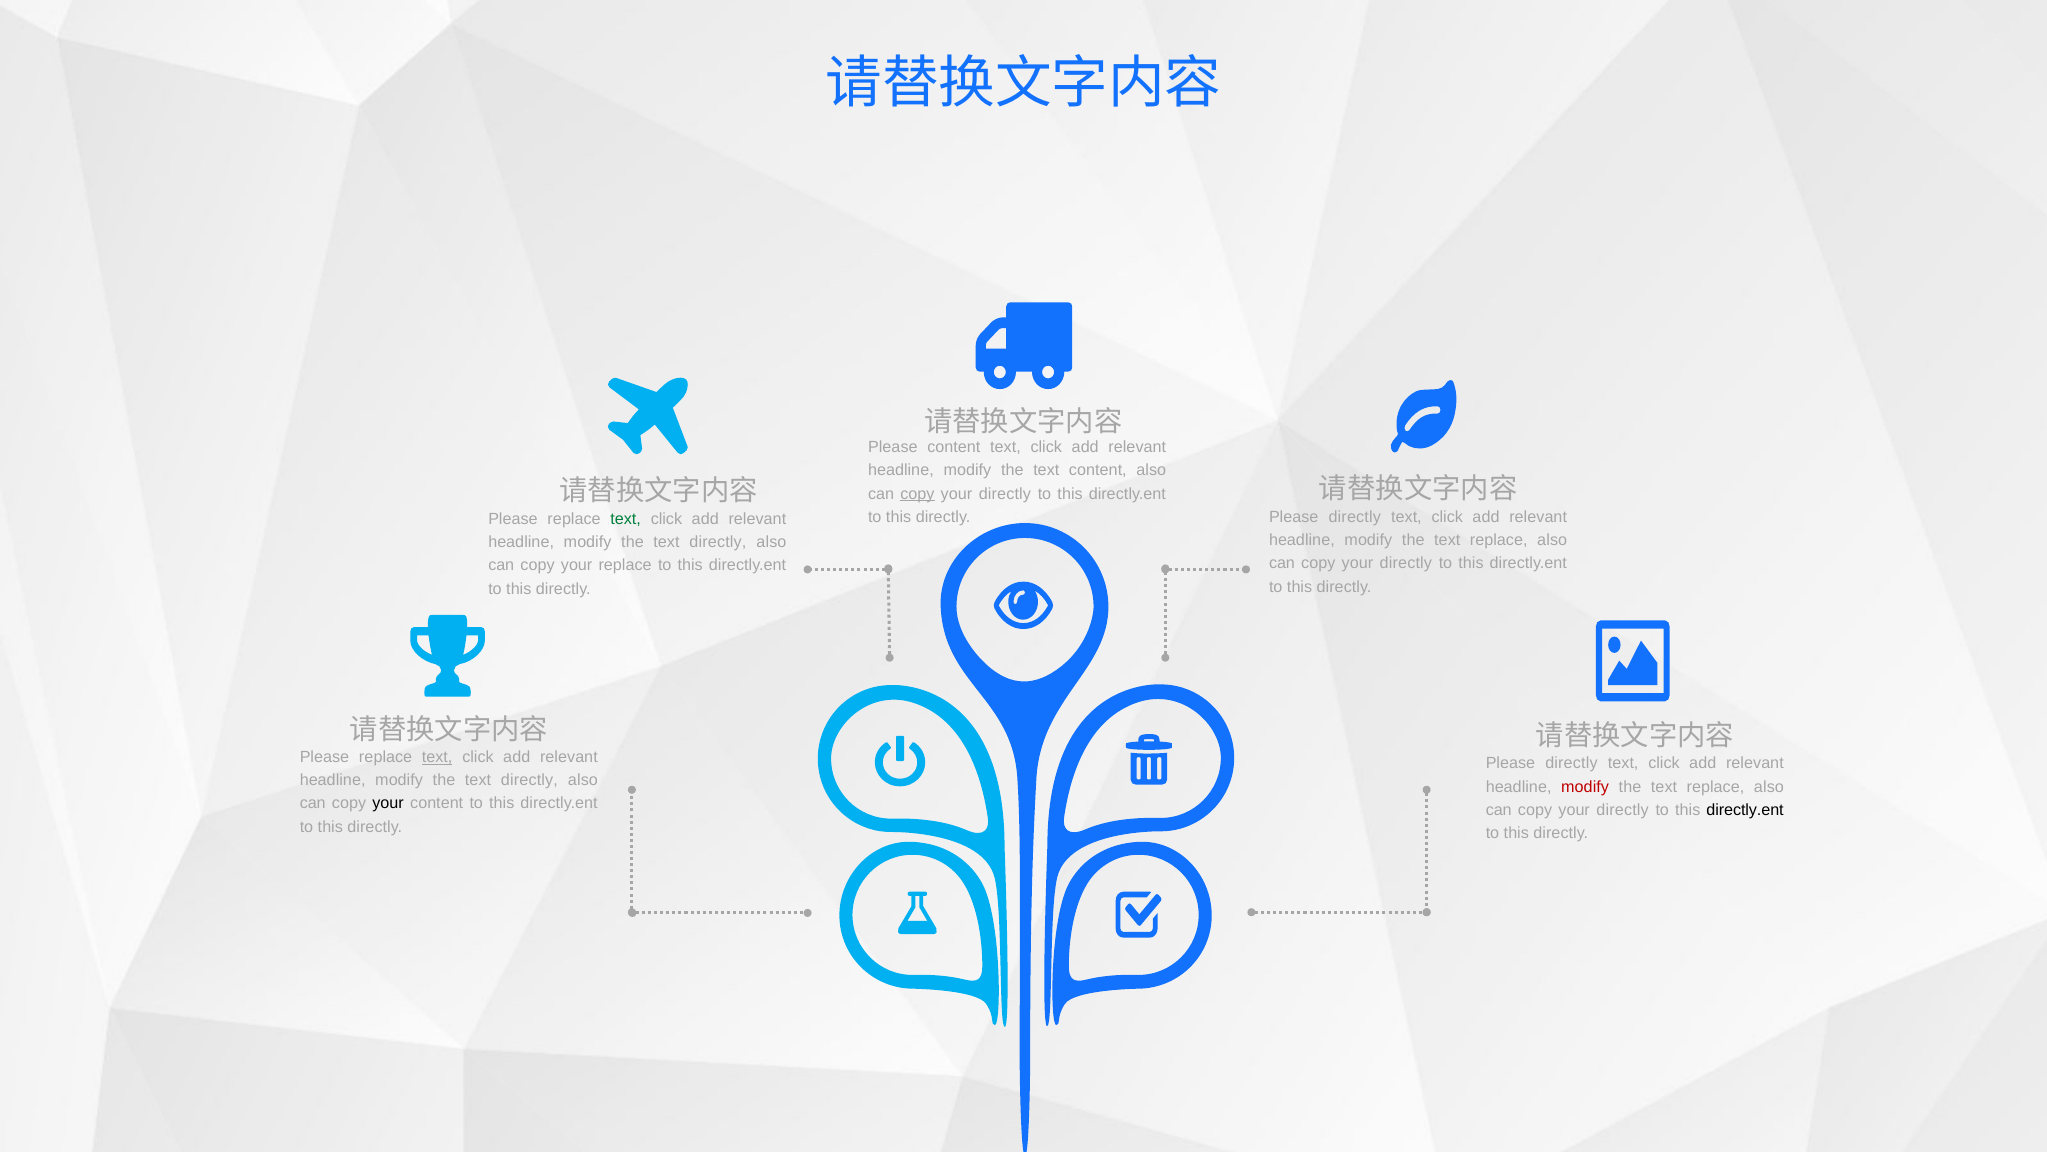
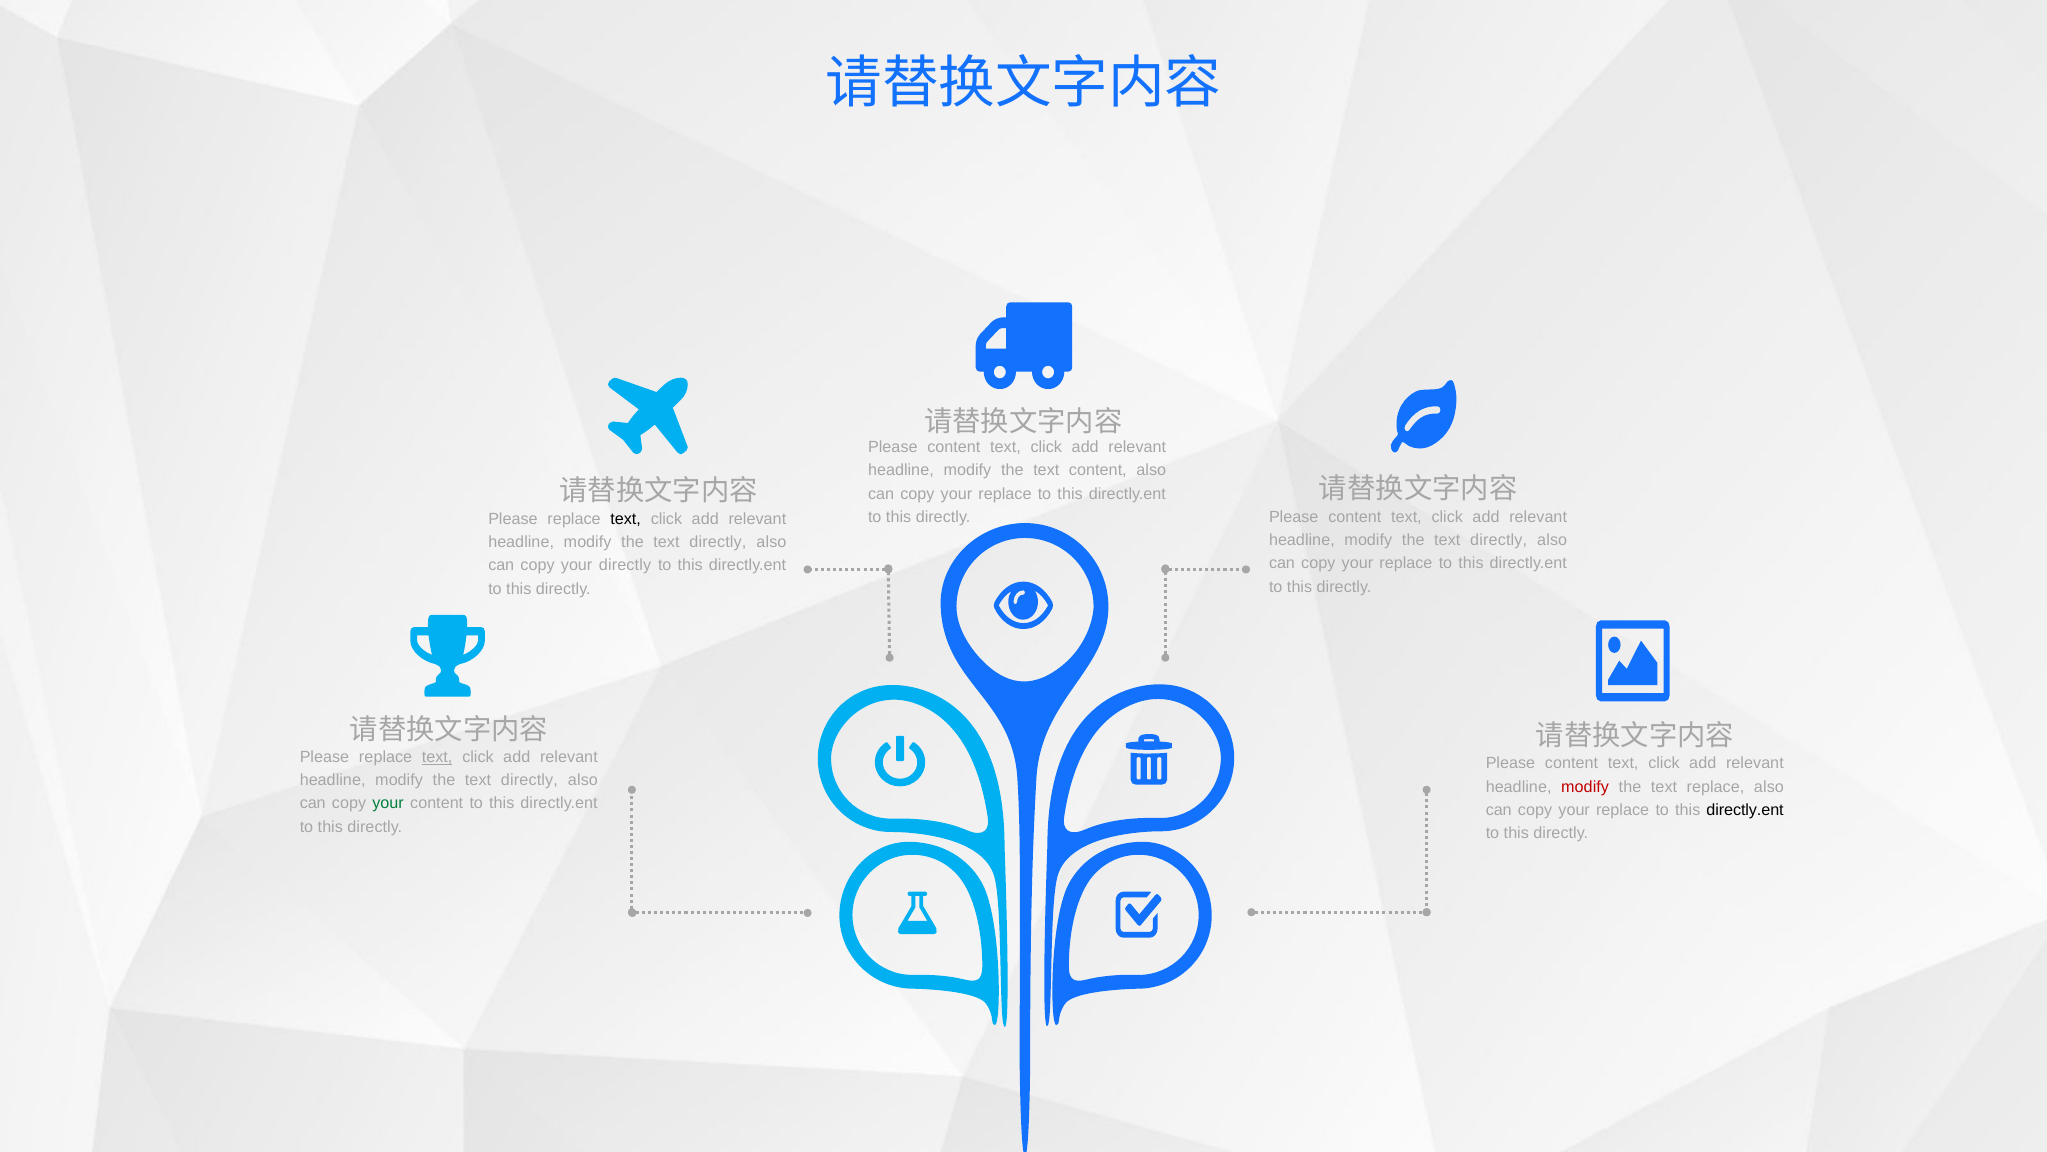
copy at (917, 493) underline: present -> none
directly at (1005, 493): directly -> replace
directly at (1355, 517): directly -> content
text at (626, 519) colour: green -> black
replace at (1499, 540): replace -> directly
directly at (1406, 563): directly -> replace
your replace: replace -> directly
directly at (1571, 763): directly -> content
your at (388, 803) colour: black -> green
directly at (1623, 809): directly -> replace
